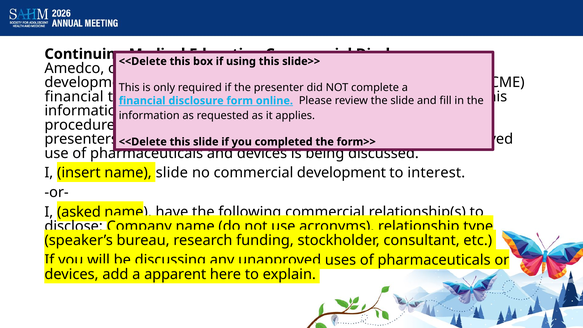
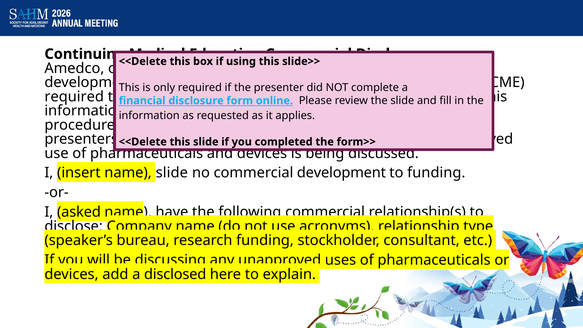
financial at (74, 97): financial -> required
to interest: interest -> funding
a apparent: apparent -> disclosed
